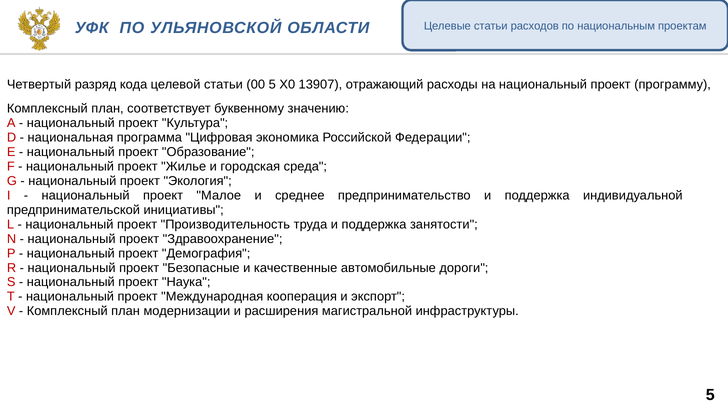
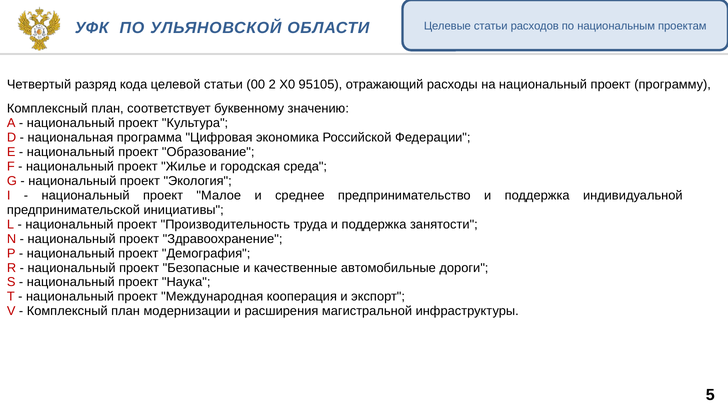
00 5: 5 -> 2
13907: 13907 -> 95105
